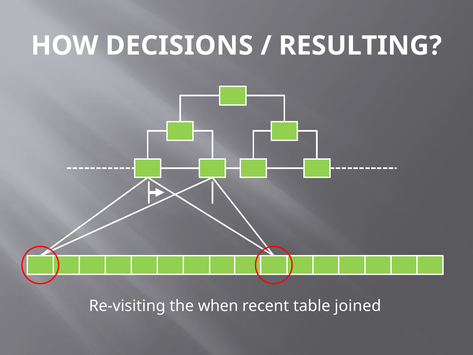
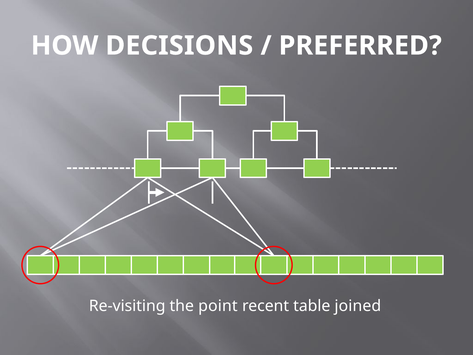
RESULTING: RESULTING -> PREFERRED
when: when -> point
